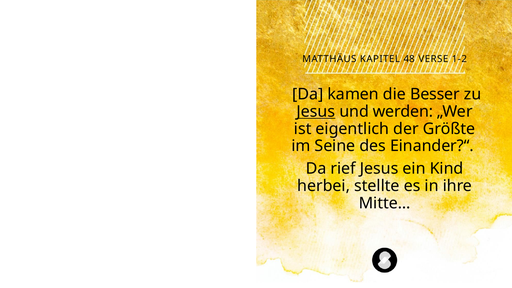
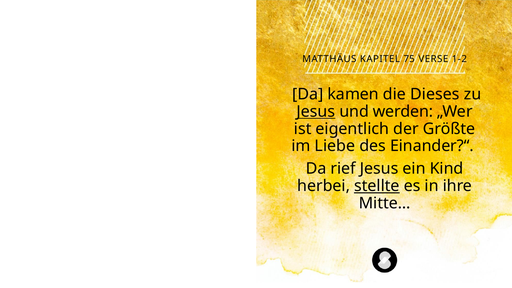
48: 48 -> 75
Besser: Besser -> Dieses
Seine: Seine -> Liebe
stellte underline: none -> present
